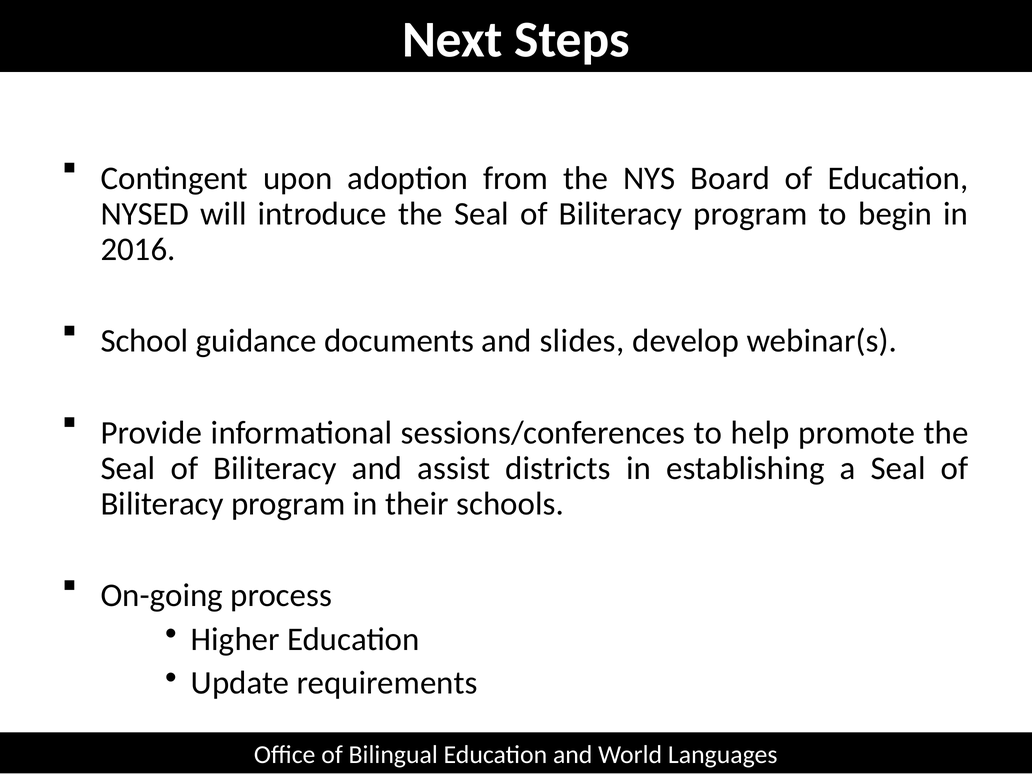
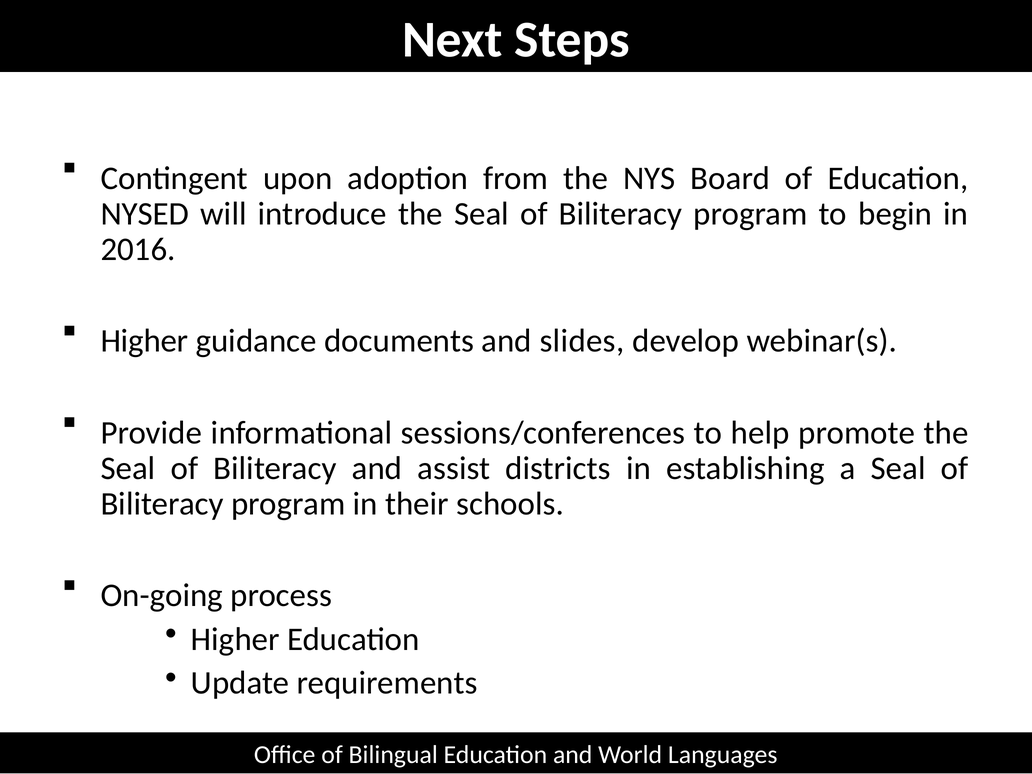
School at (144, 341): School -> Higher
